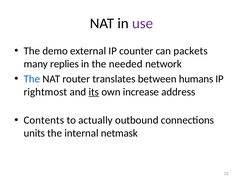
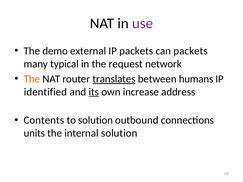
IP counter: counter -> packets
replies: replies -> typical
needed: needed -> request
The at (32, 79) colour: blue -> orange
translates underline: none -> present
rightmost: rightmost -> identified
to actually: actually -> solution
internal netmask: netmask -> solution
